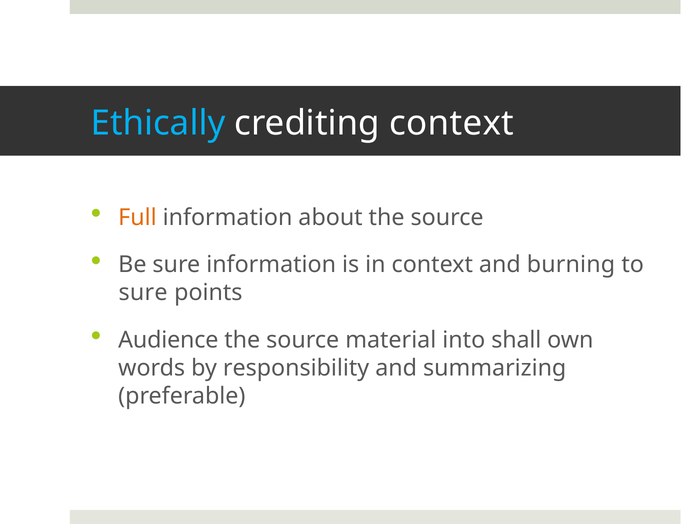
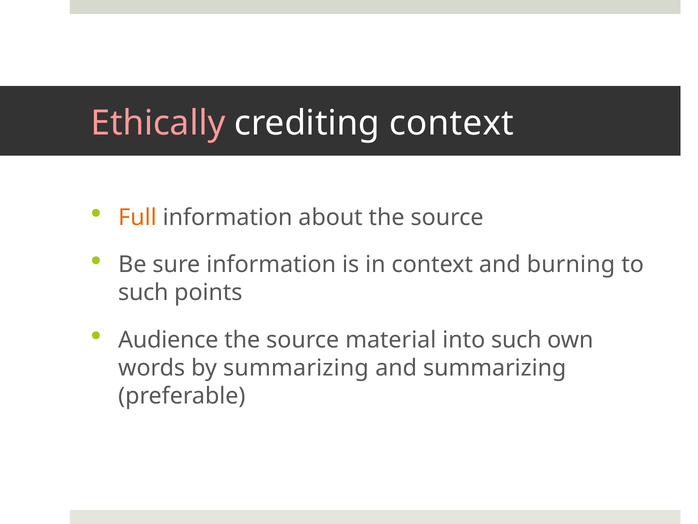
Ethically colour: light blue -> pink
sure at (143, 292): sure -> such
into shall: shall -> such
by responsibility: responsibility -> summarizing
